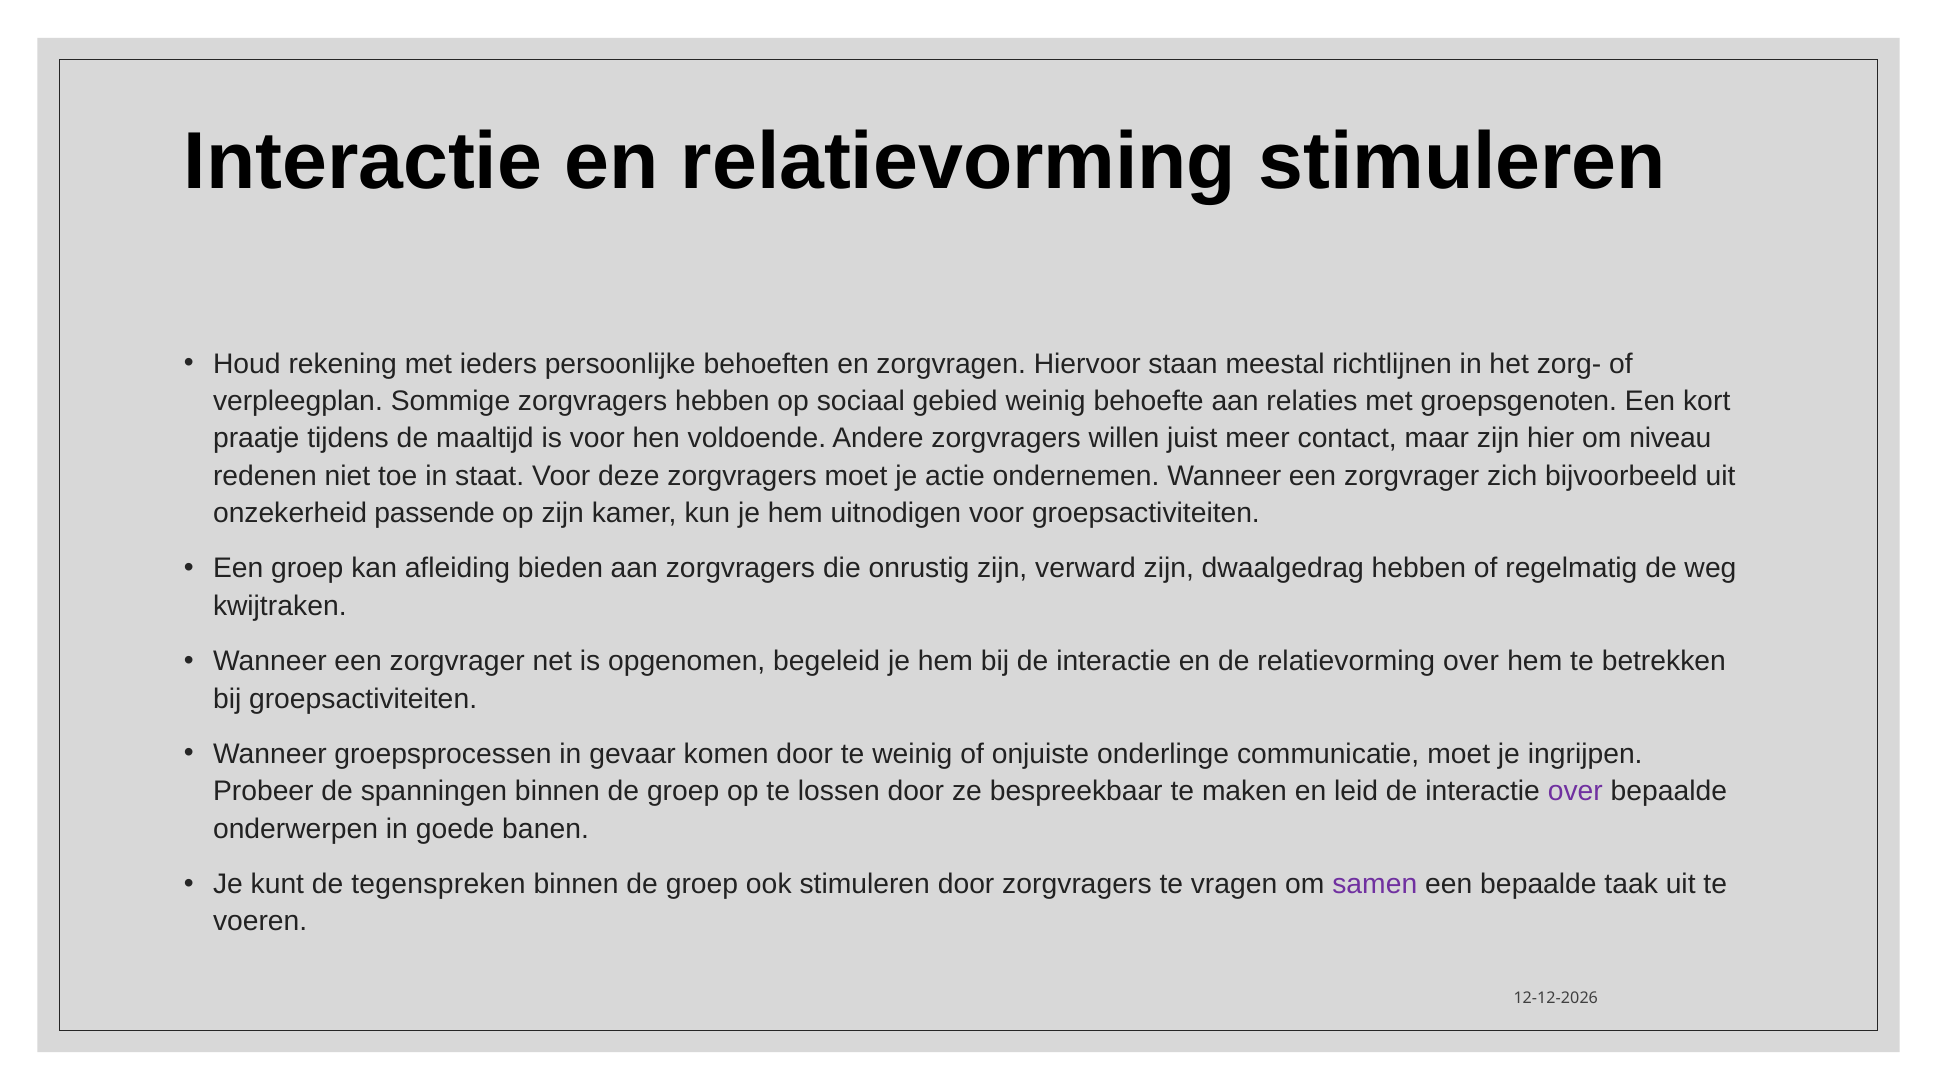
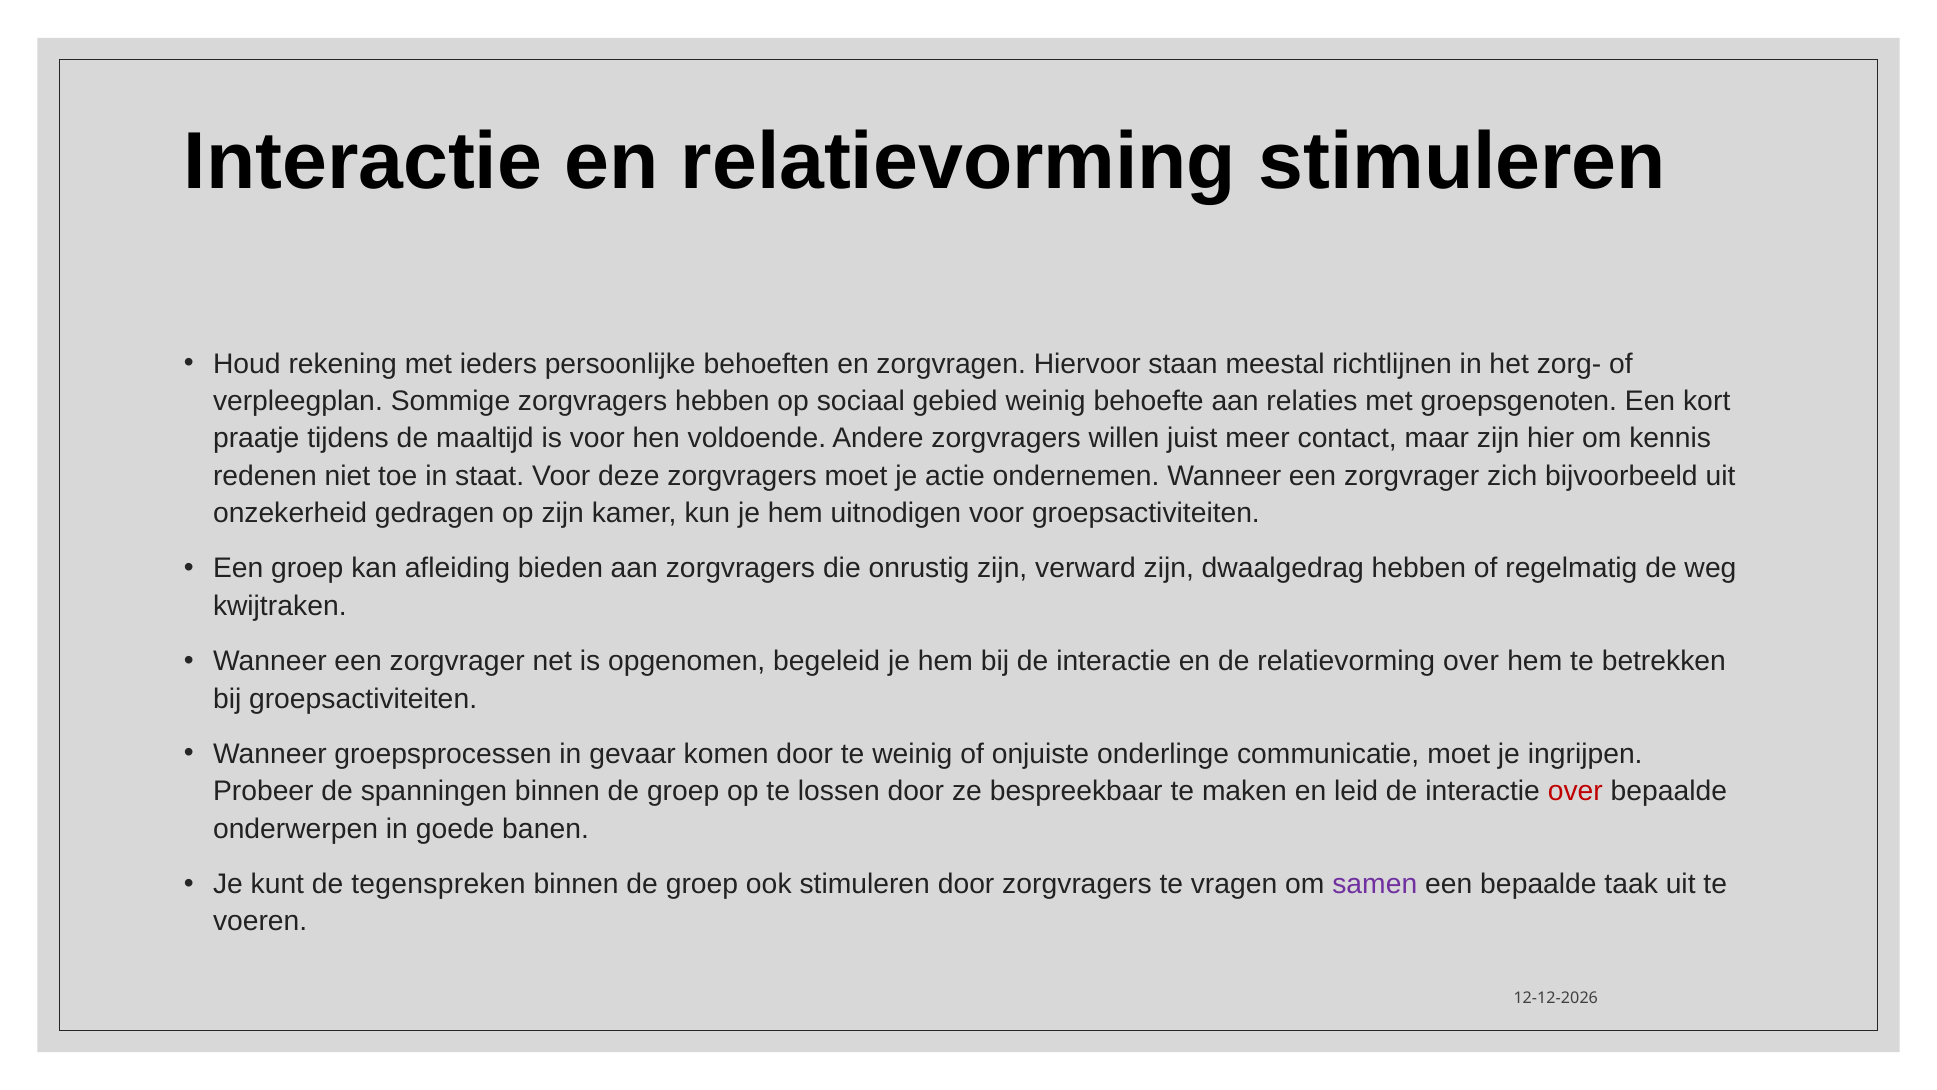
niveau: niveau -> kennis
passende: passende -> gedragen
over at (1575, 791) colour: purple -> red
